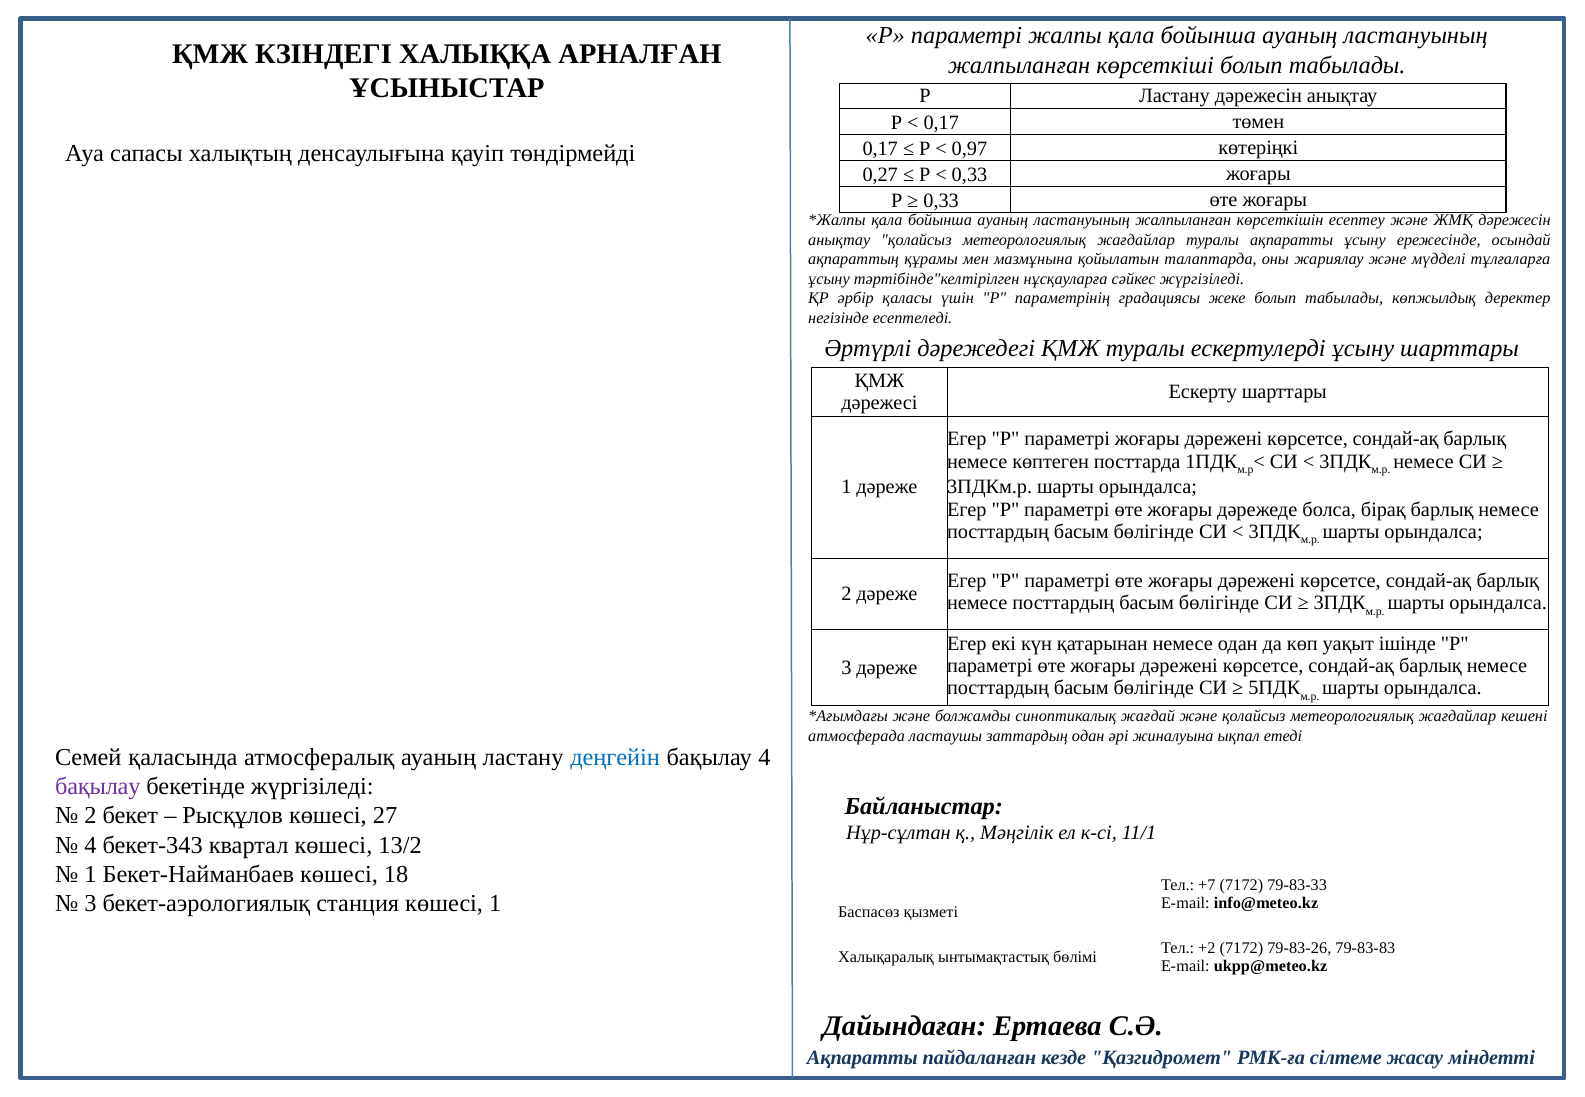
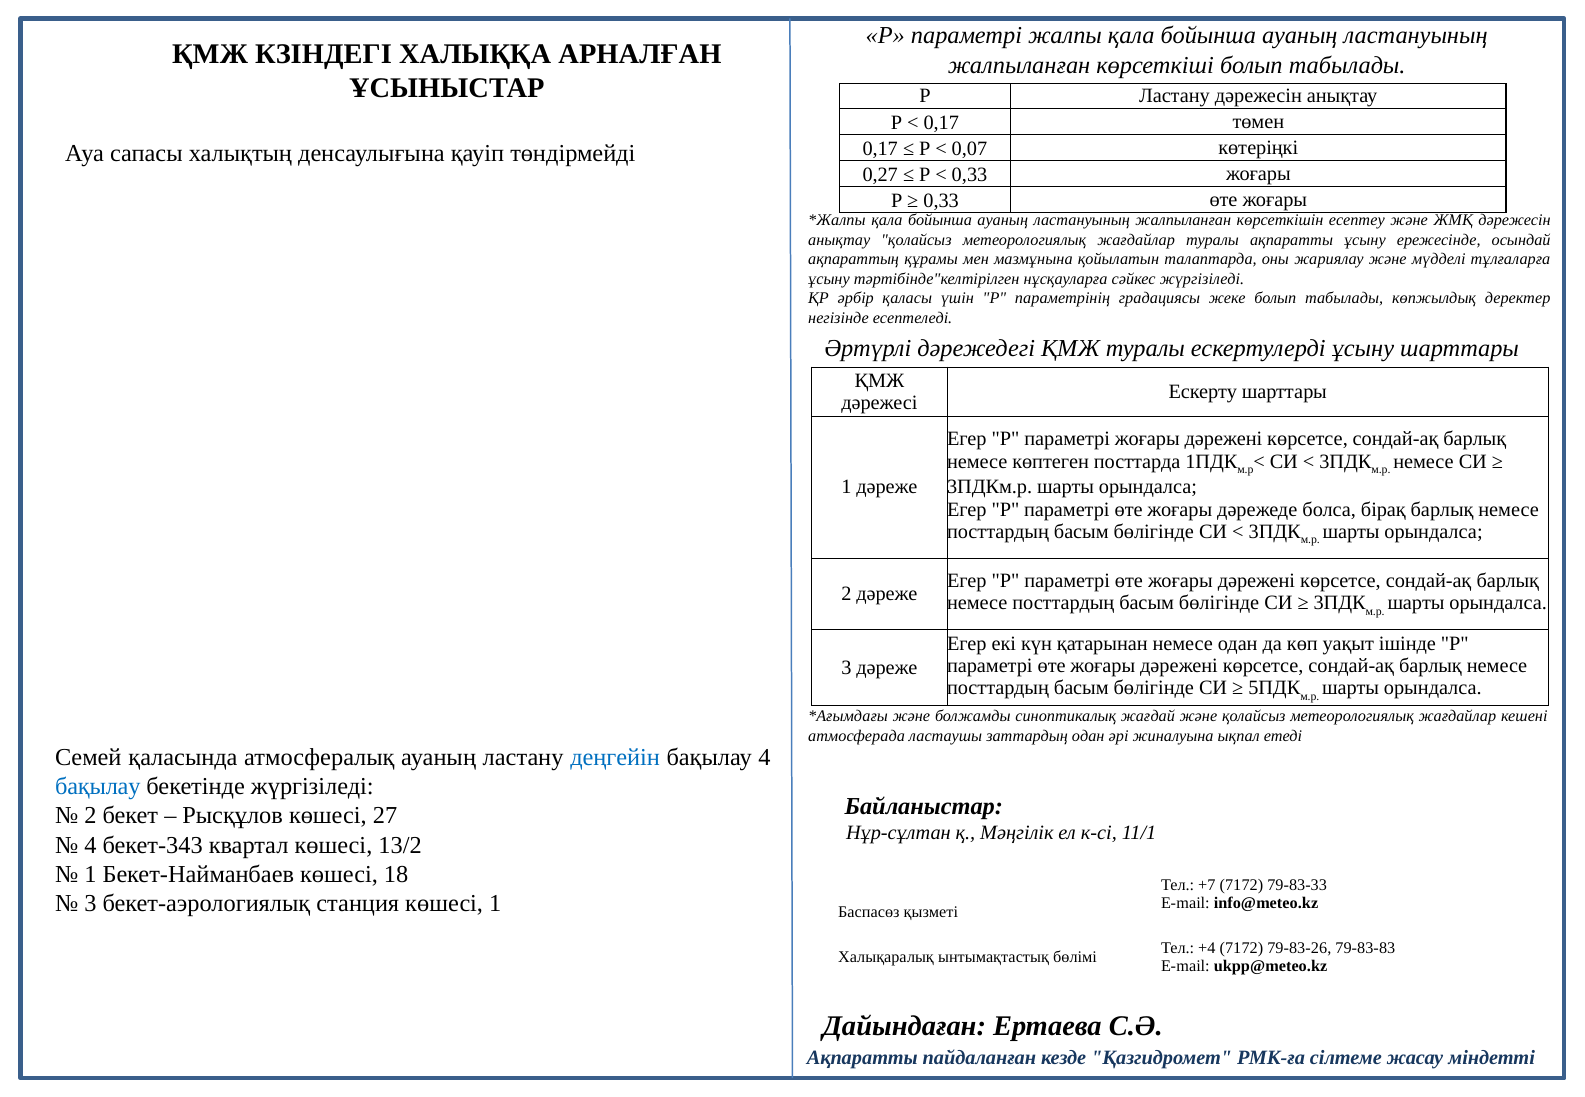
0,97: 0,97 -> 0,07
бақылау at (98, 787) colour: purple -> blue
+2: +2 -> +4
